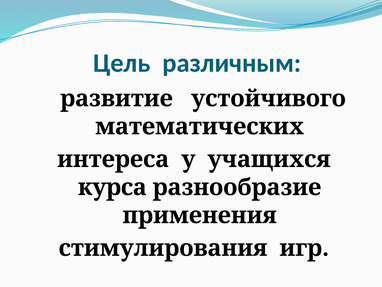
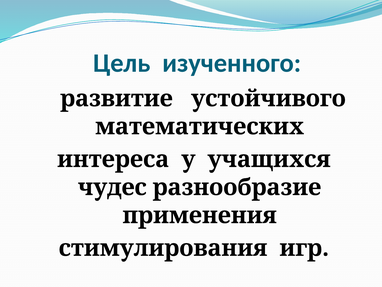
различным: различным -> изученного
курса: курса -> чудес
